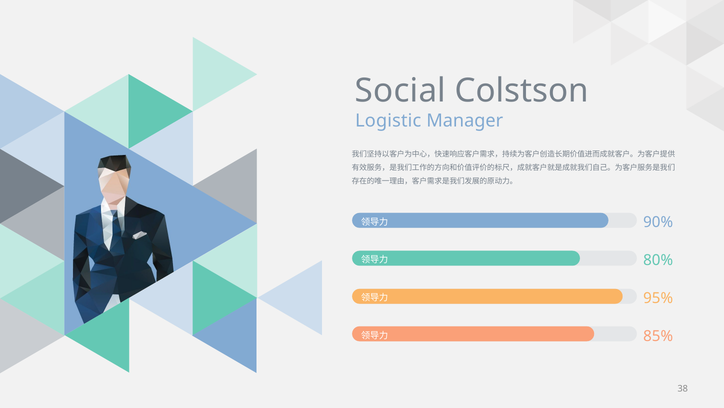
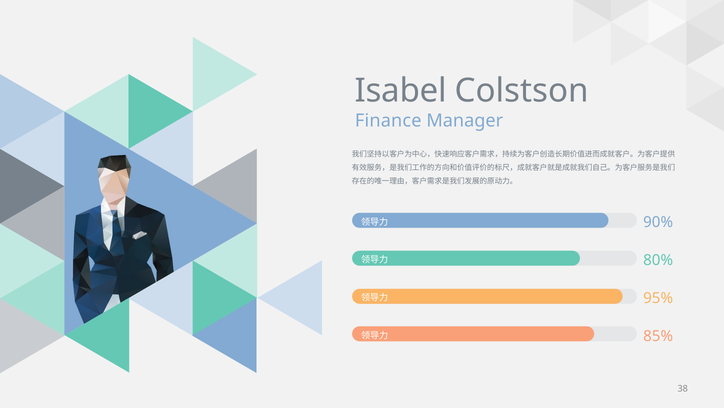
Social: Social -> Isabel
Logistic: Logistic -> Finance
